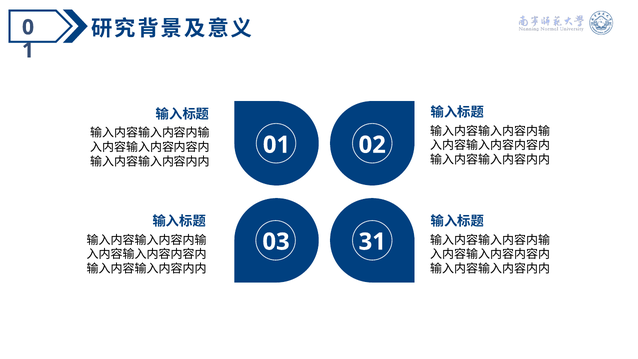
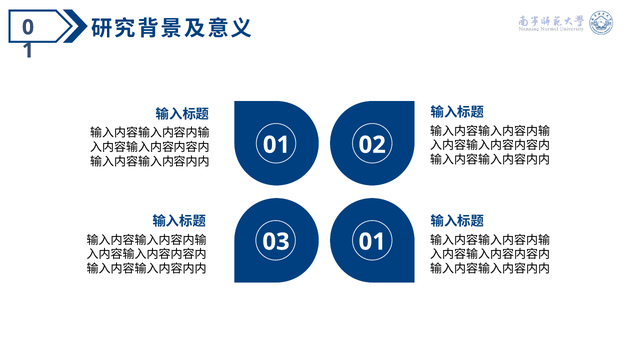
03 31: 31 -> 01
